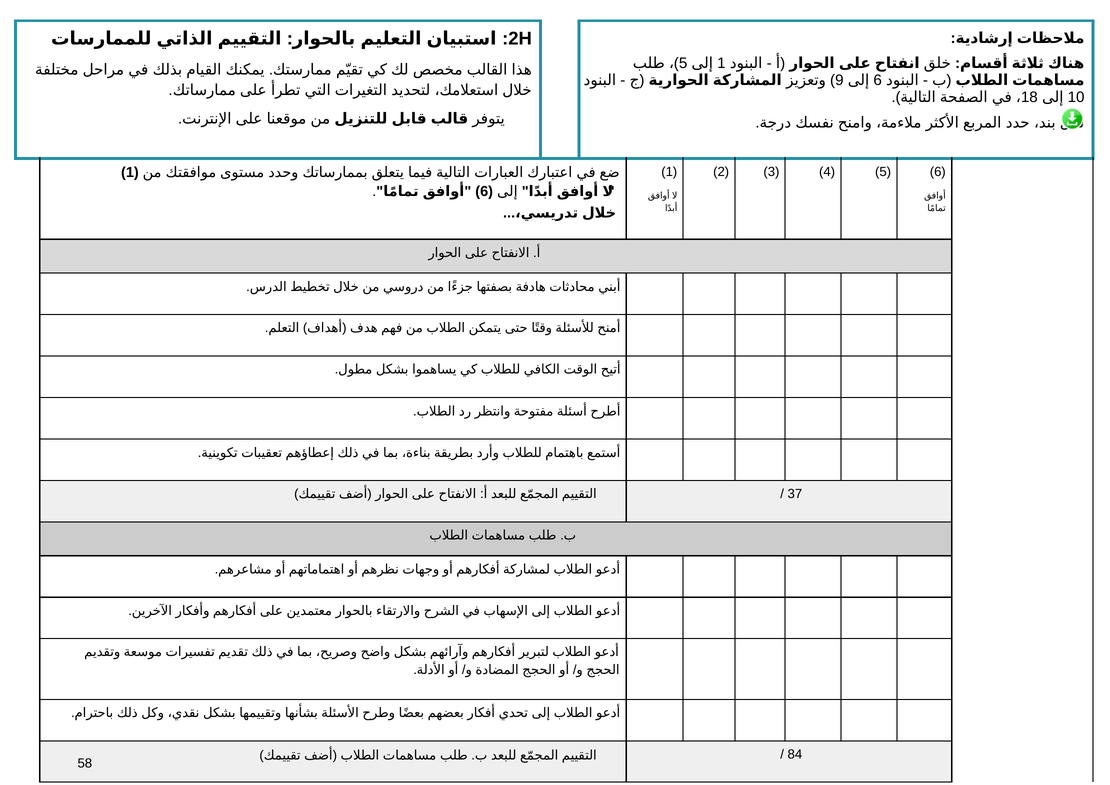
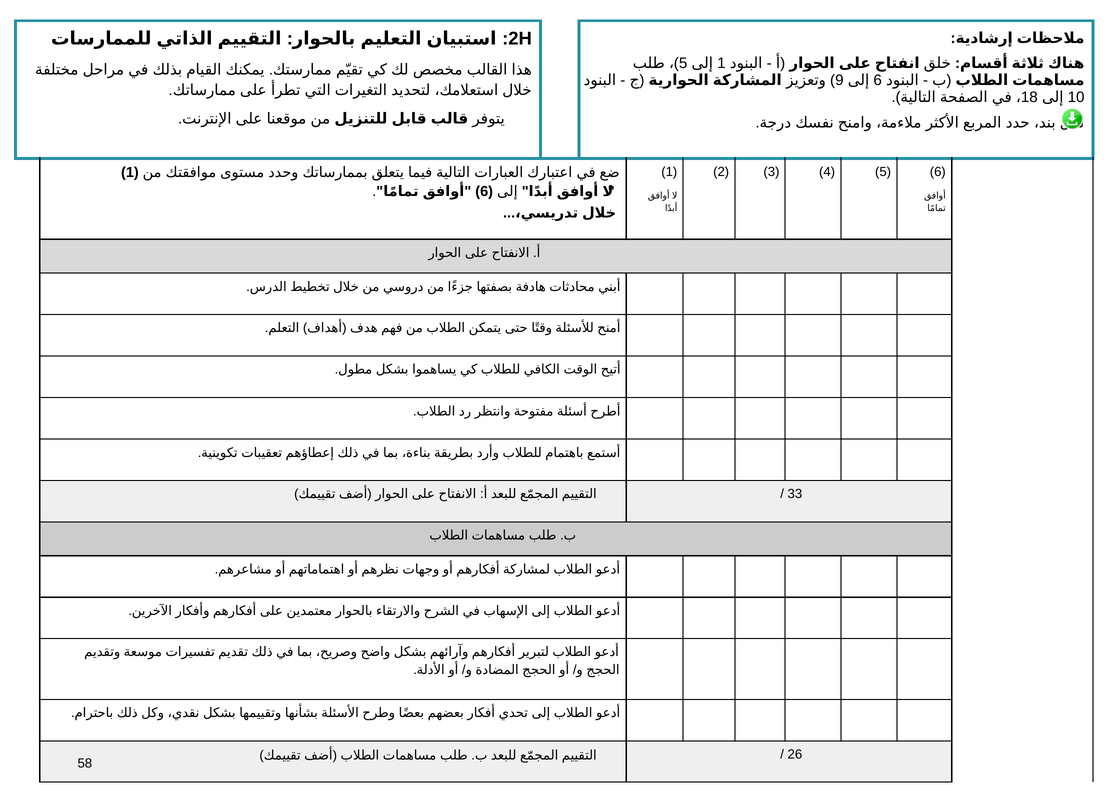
37: 37 -> 33
84: 84 -> 26
